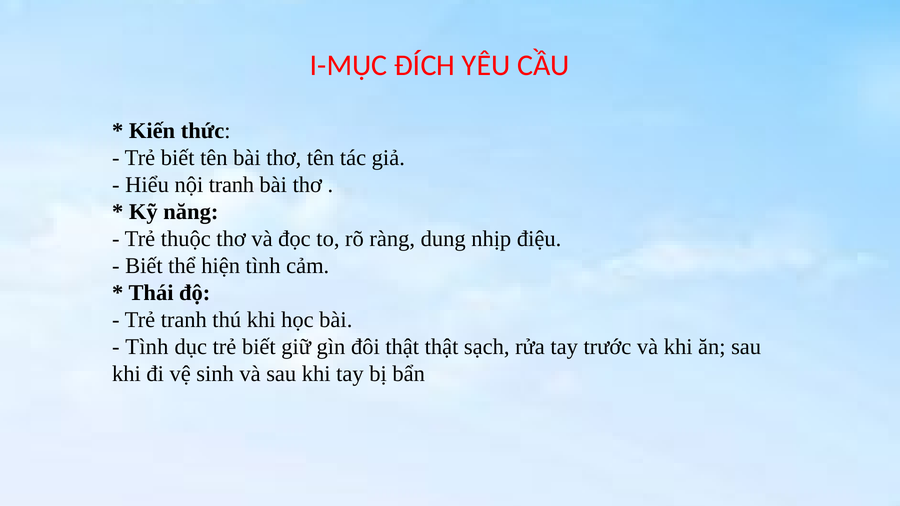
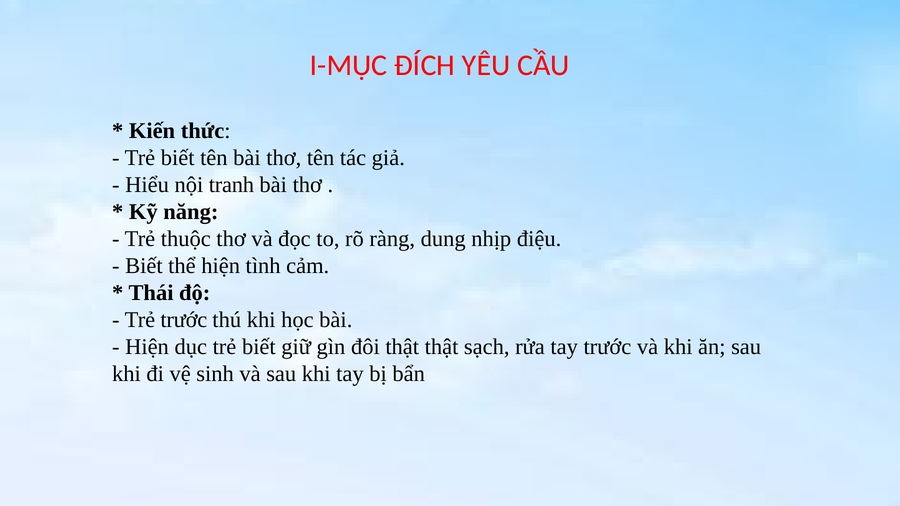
Trẻ tranh: tranh -> trước
Tình at (147, 347): Tình -> Hiện
